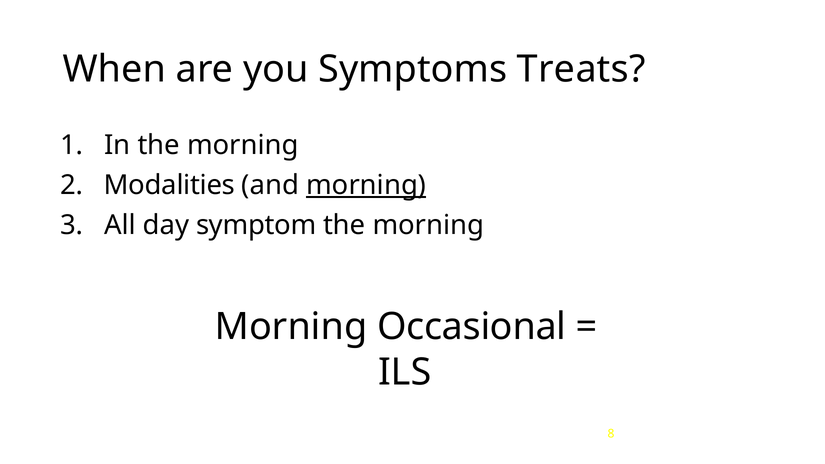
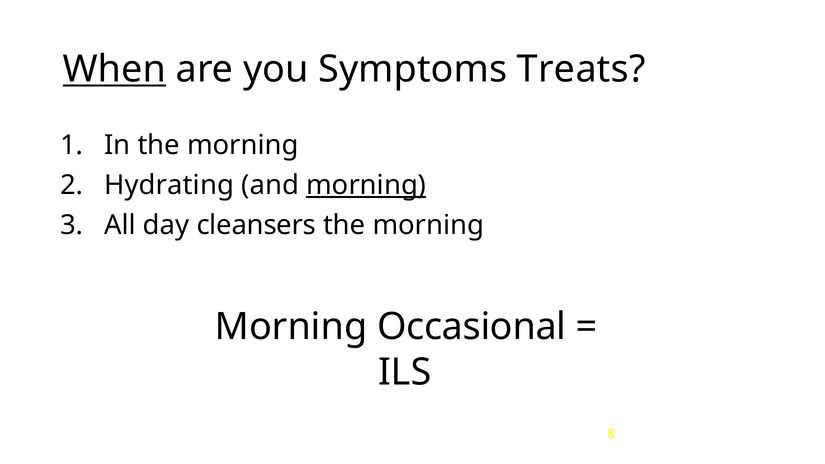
When underline: none -> present
Modalities: Modalities -> Hydrating
symptom: symptom -> cleansers
